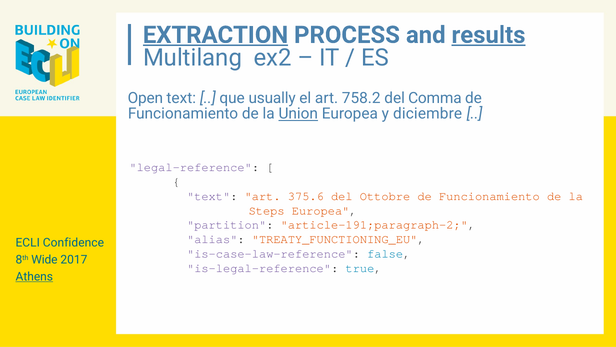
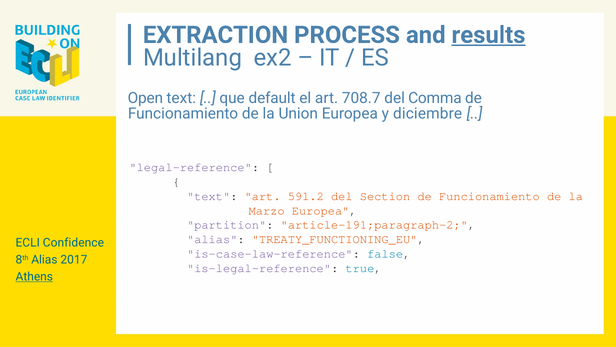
EXTRACTION underline: present -> none
usually: usually -> default
758.2: 758.2 -> 708.7
Union underline: present -> none
375.6: 375.6 -> 591.2
Ottobre: Ottobre -> Section
Steps: Steps -> Marzo
8th Wide: Wide -> Alias
